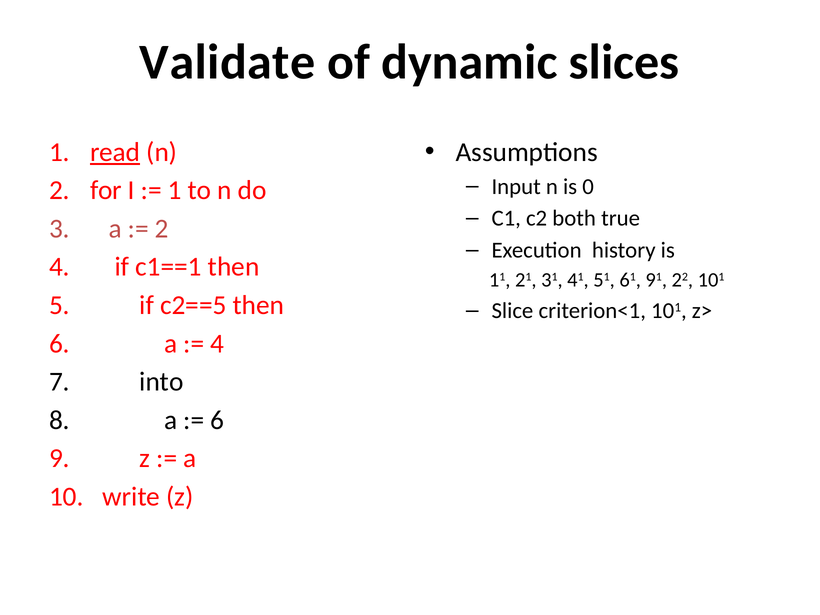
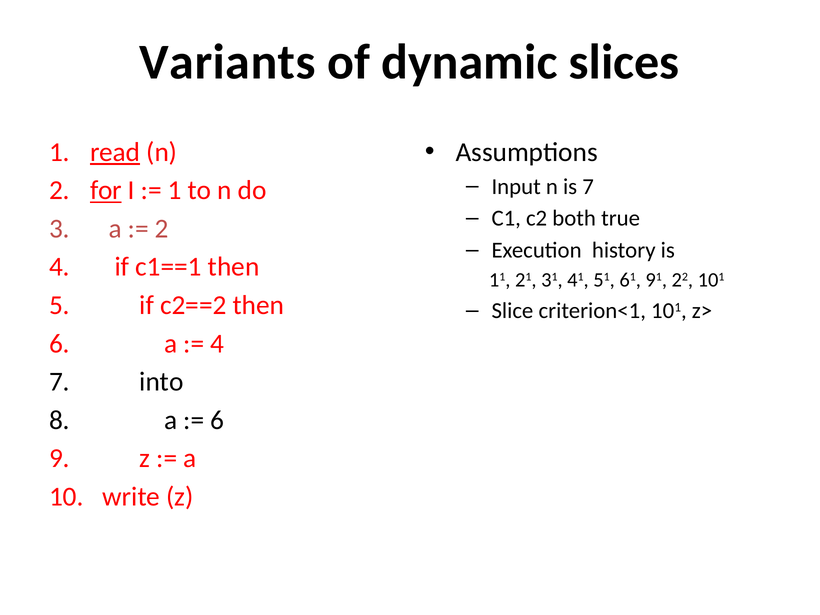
Validate: Validate -> Variants
is 0: 0 -> 7
for underline: none -> present
c2==5: c2==5 -> c2==2
